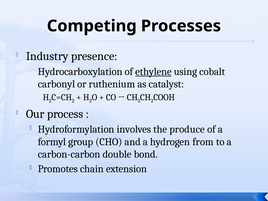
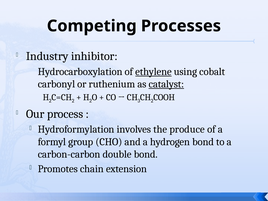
presence: presence -> inhibitor
catalyst underline: none -> present
hydrogen from: from -> bond
